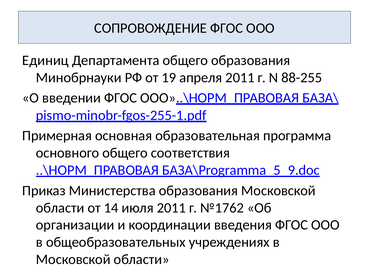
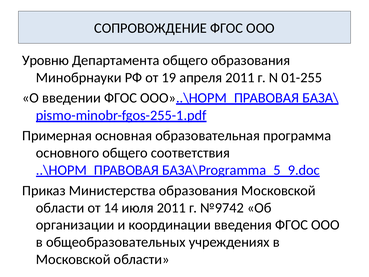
Единиц: Единиц -> Уровню
88-255: 88-255 -> 01-255
№1762: №1762 -> №9742
